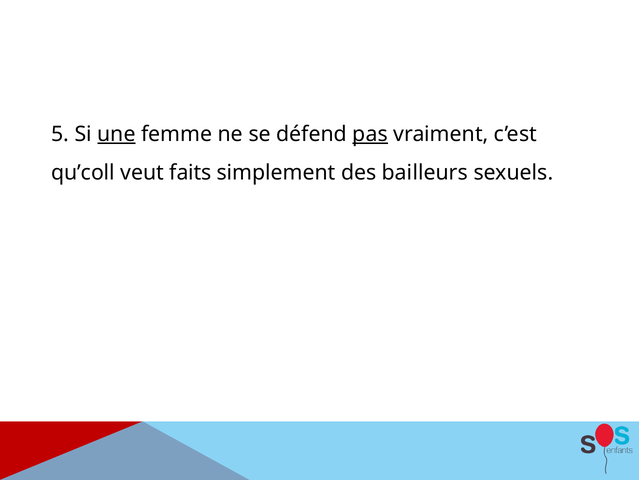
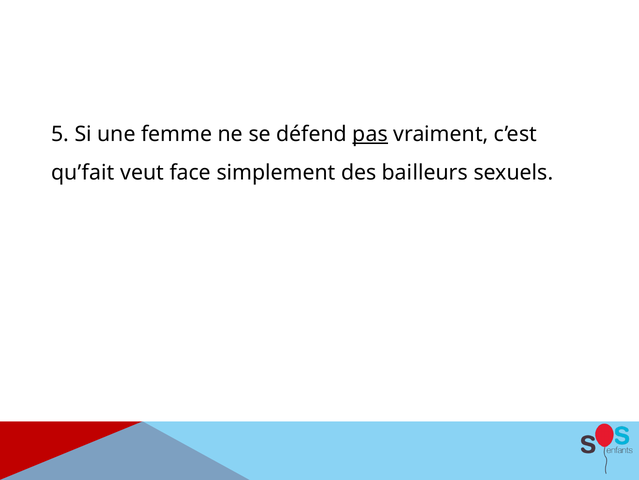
une underline: present -> none
qu’coll: qu’coll -> qu’fait
faits: faits -> face
